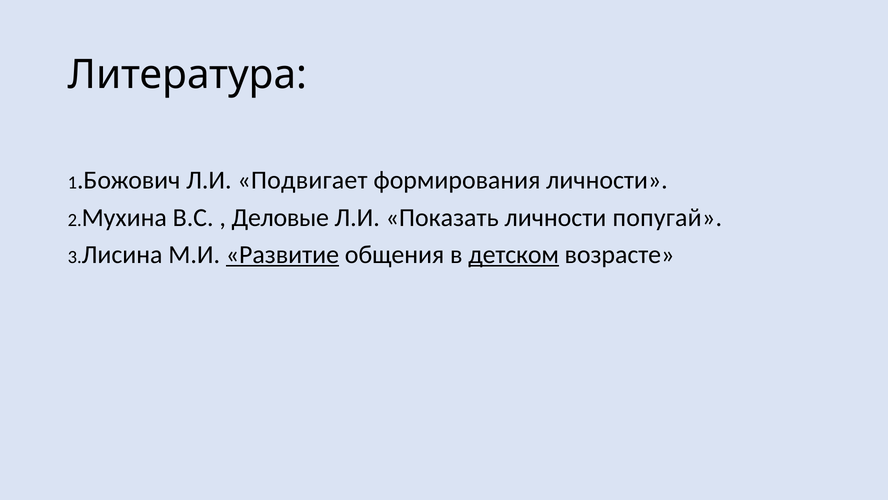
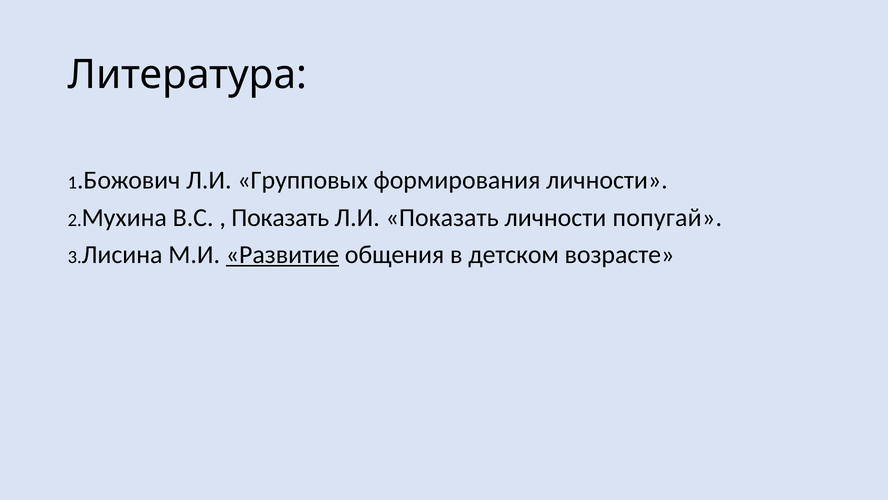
Подвигает: Подвигает -> Групповых
Деловые at (280, 217): Деловые -> Показать
детском underline: present -> none
